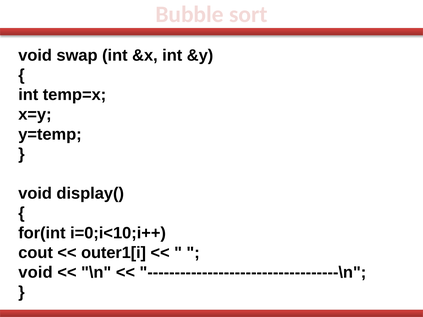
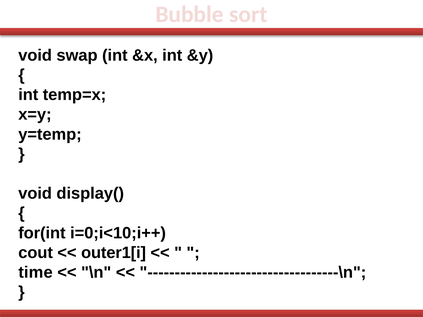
void at (35, 273): void -> time
